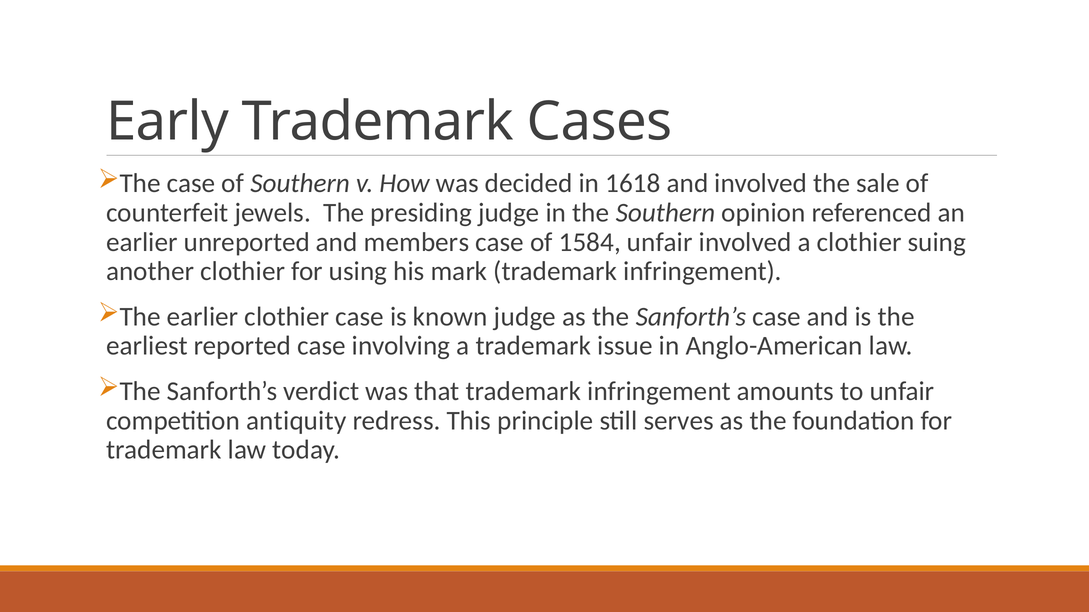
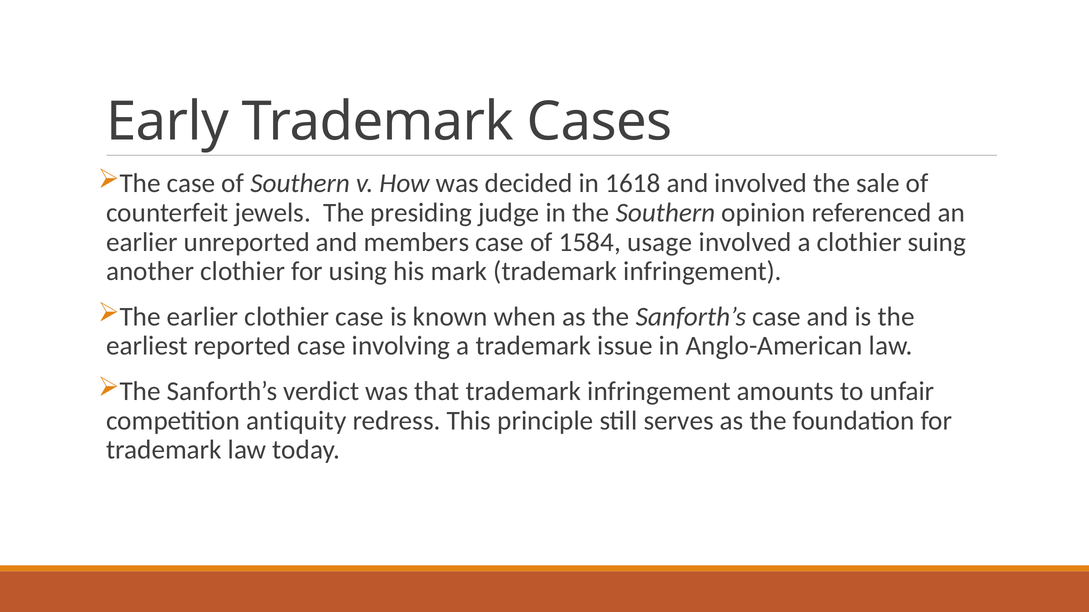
1584 unfair: unfair -> usage
known judge: judge -> when
